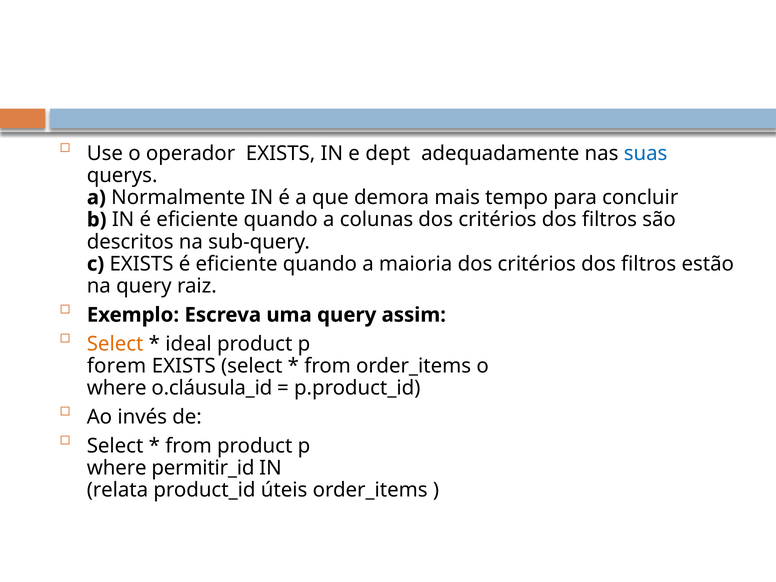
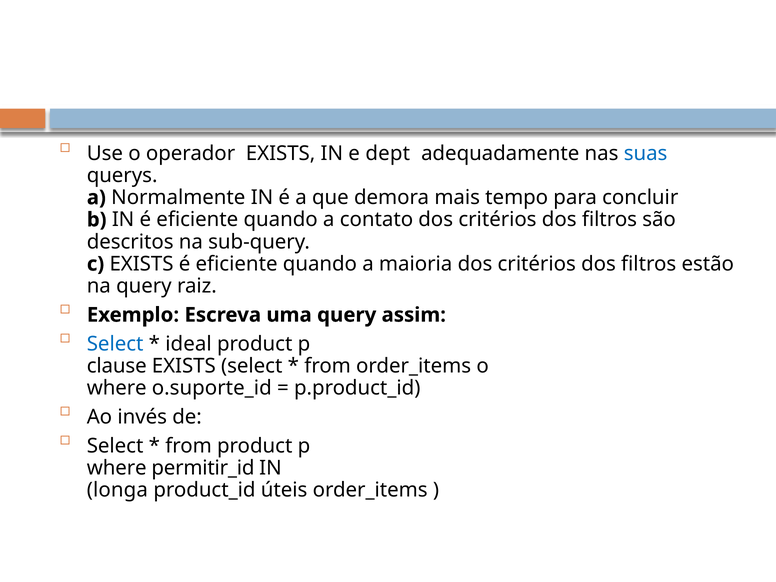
colunas: colunas -> contato
Select at (115, 344) colour: orange -> blue
forem: forem -> clause
o.cláusula_id: o.cláusula_id -> o.suporte_id
relata: relata -> longa
